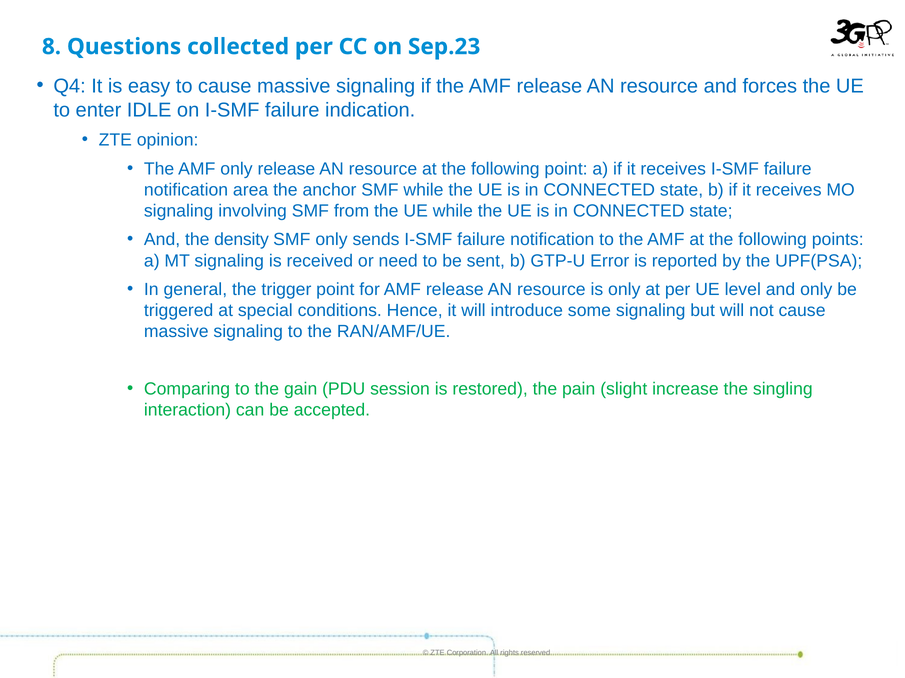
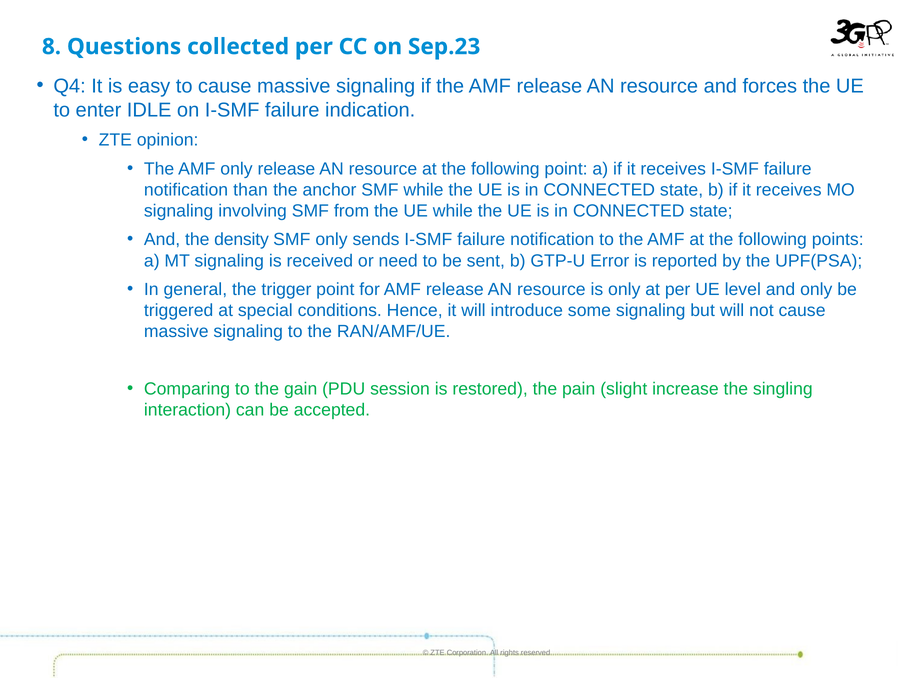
area: area -> than
